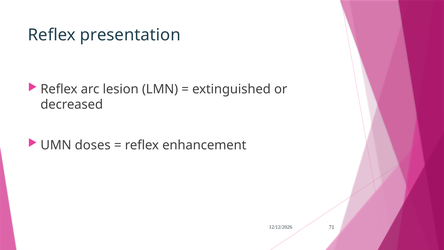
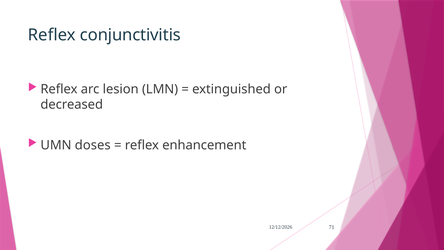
presentation: presentation -> conjunctivitis
